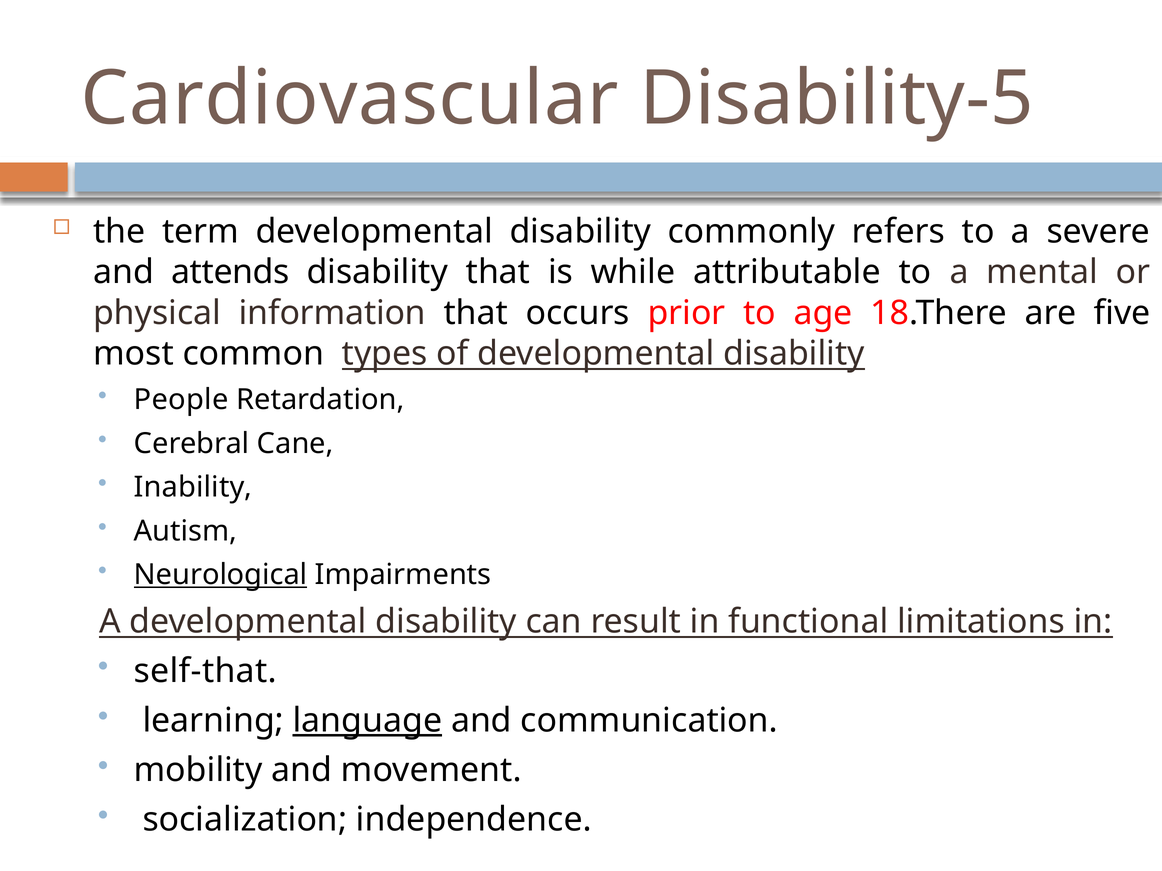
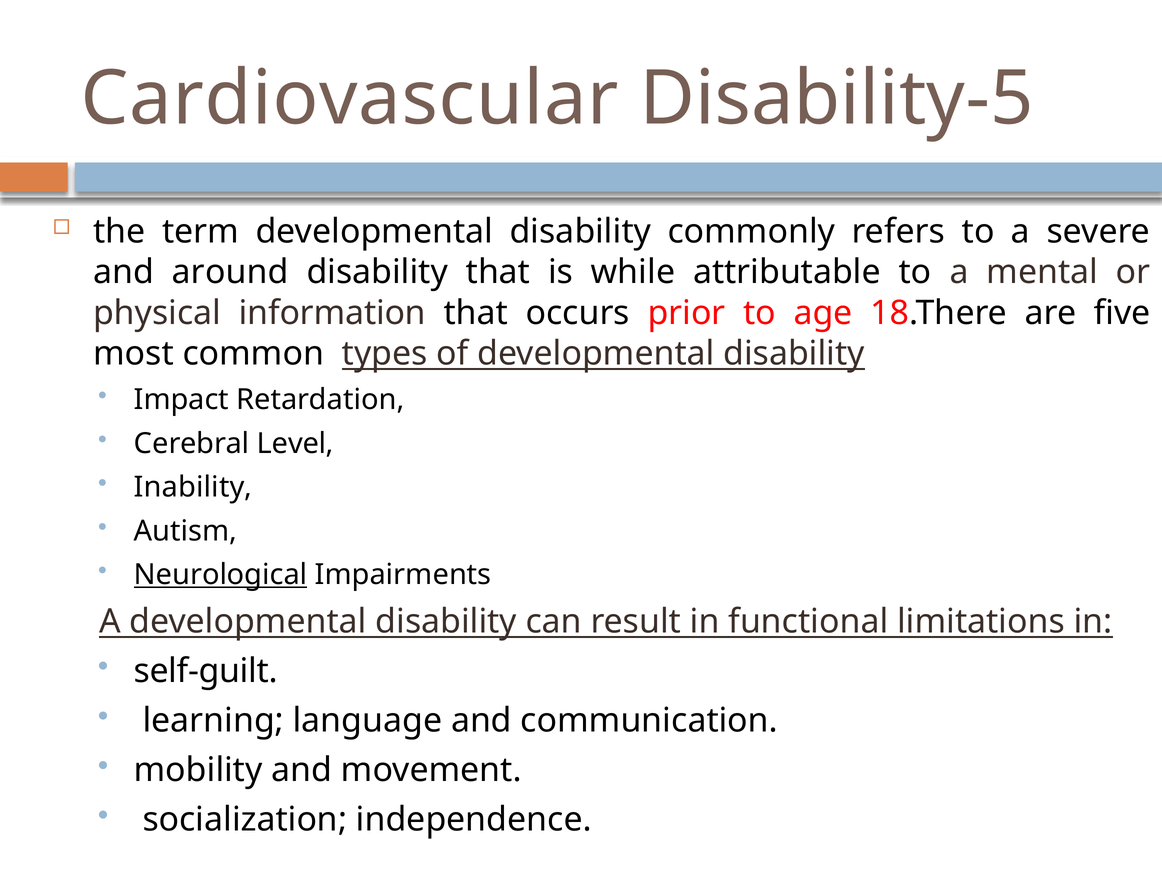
attends: attends -> around
People: People -> Impact
Cane: Cane -> Level
self-that: self-that -> self-guilt
language underline: present -> none
